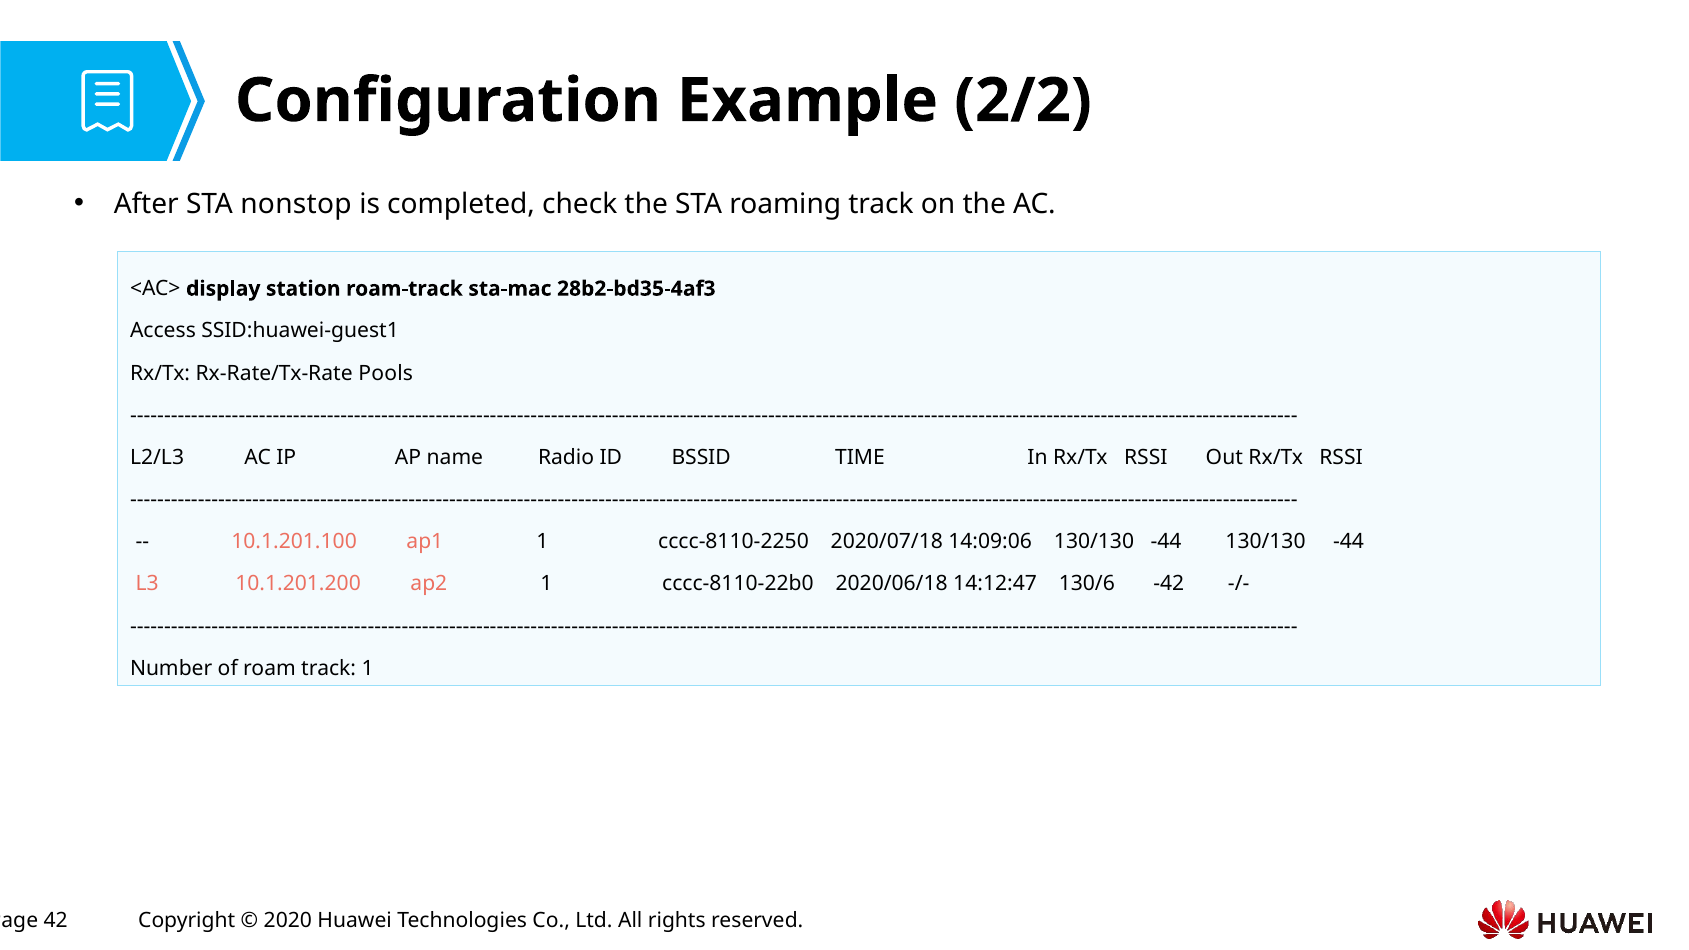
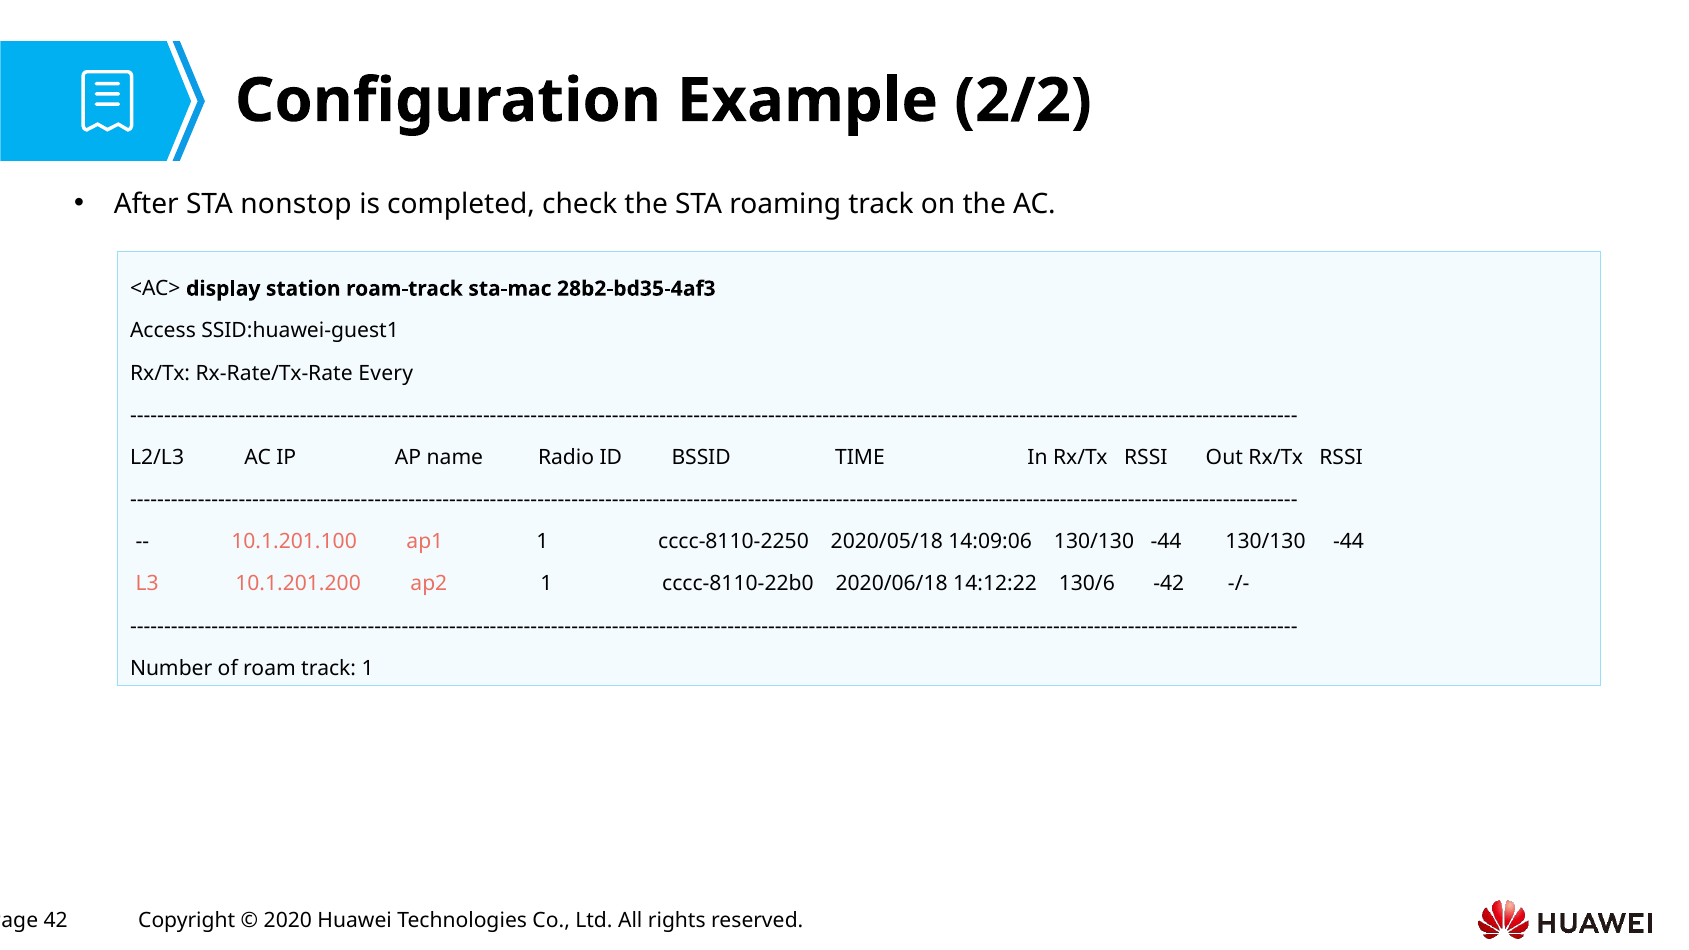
Pools: Pools -> Every
2020/07/18: 2020/07/18 -> 2020/05/18
14:12:47: 14:12:47 -> 14:12:22
